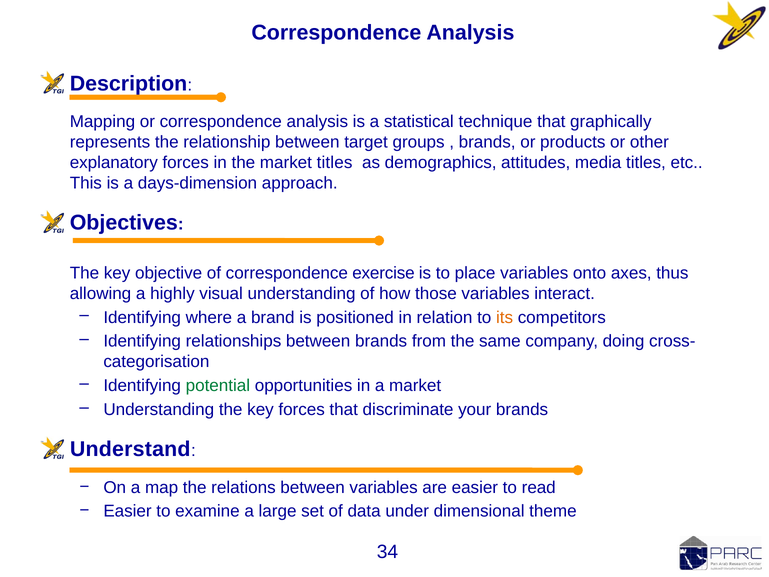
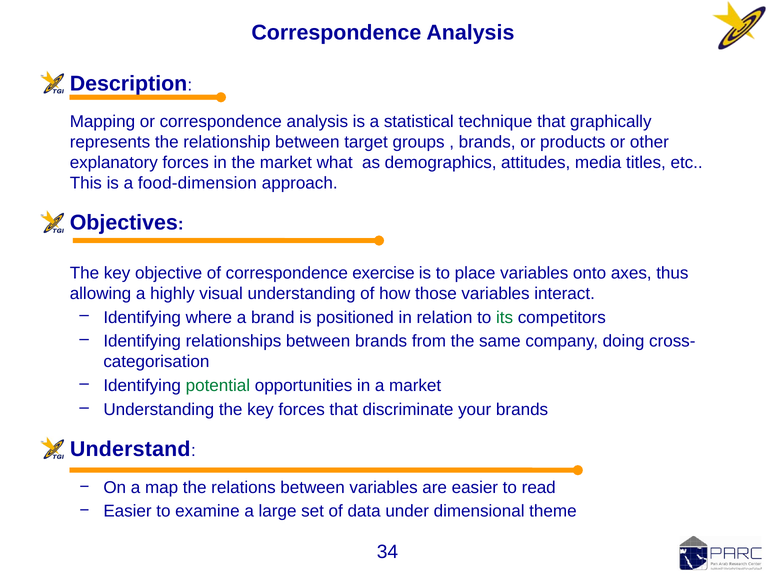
market titles: titles -> what
days-dimension: days-dimension -> food-dimension
its colour: orange -> green
